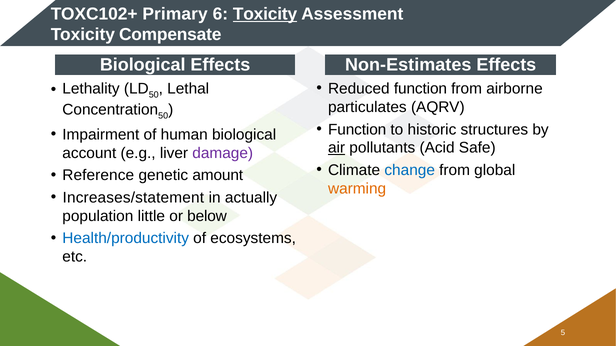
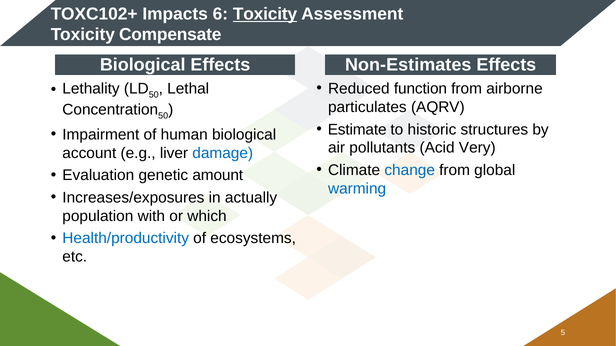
Primary: Primary -> Impacts
Function at (357, 130): Function -> Estimate
air underline: present -> none
Safe: Safe -> Very
damage colour: purple -> blue
Reference: Reference -> Evaluation
warming colour: orange -> blue
Increases/statement: Increases/statement -> Increases/exposures
little: little -> with
below: below -> which
